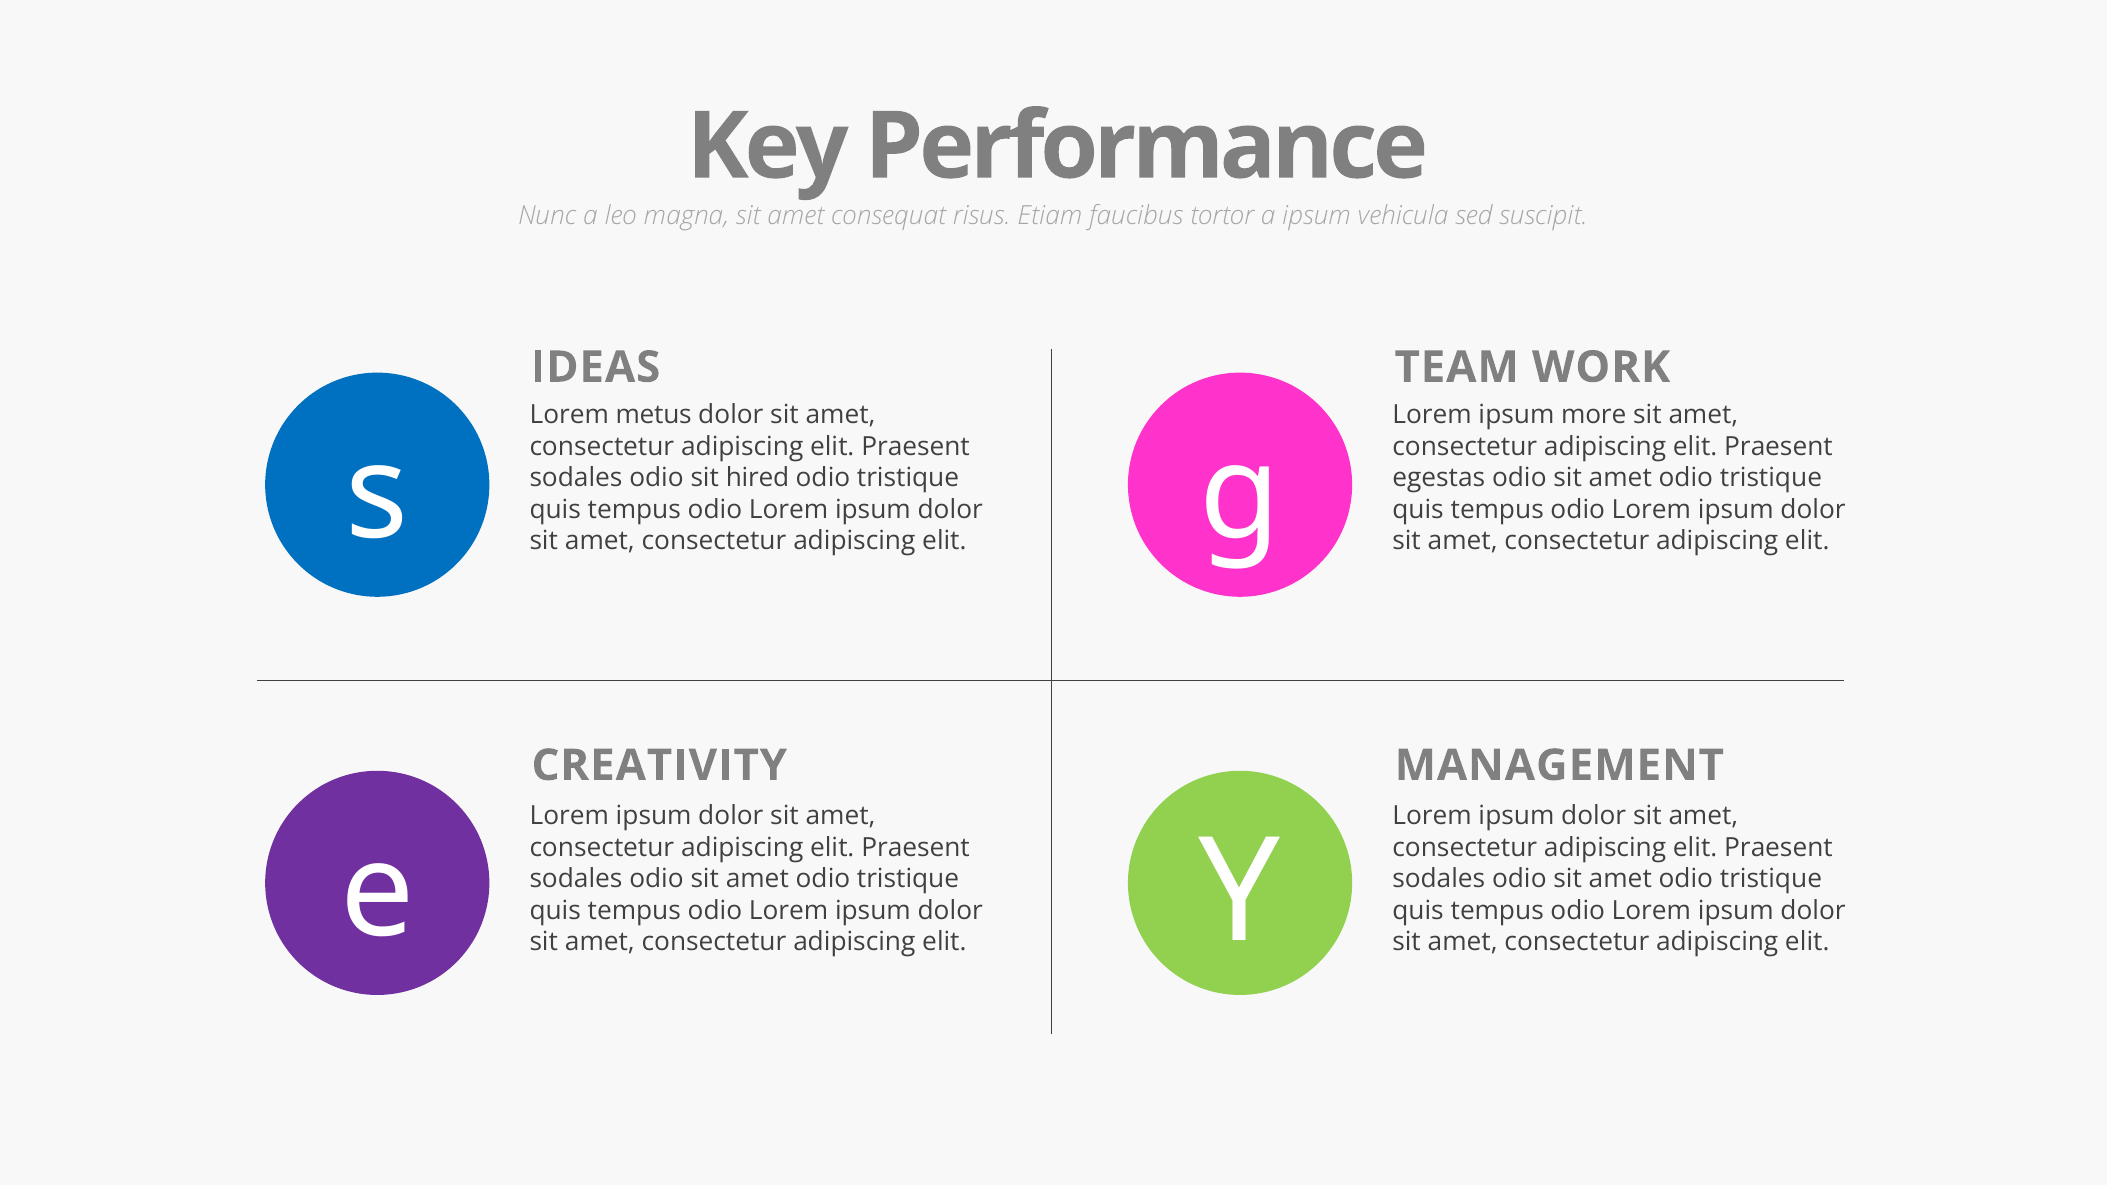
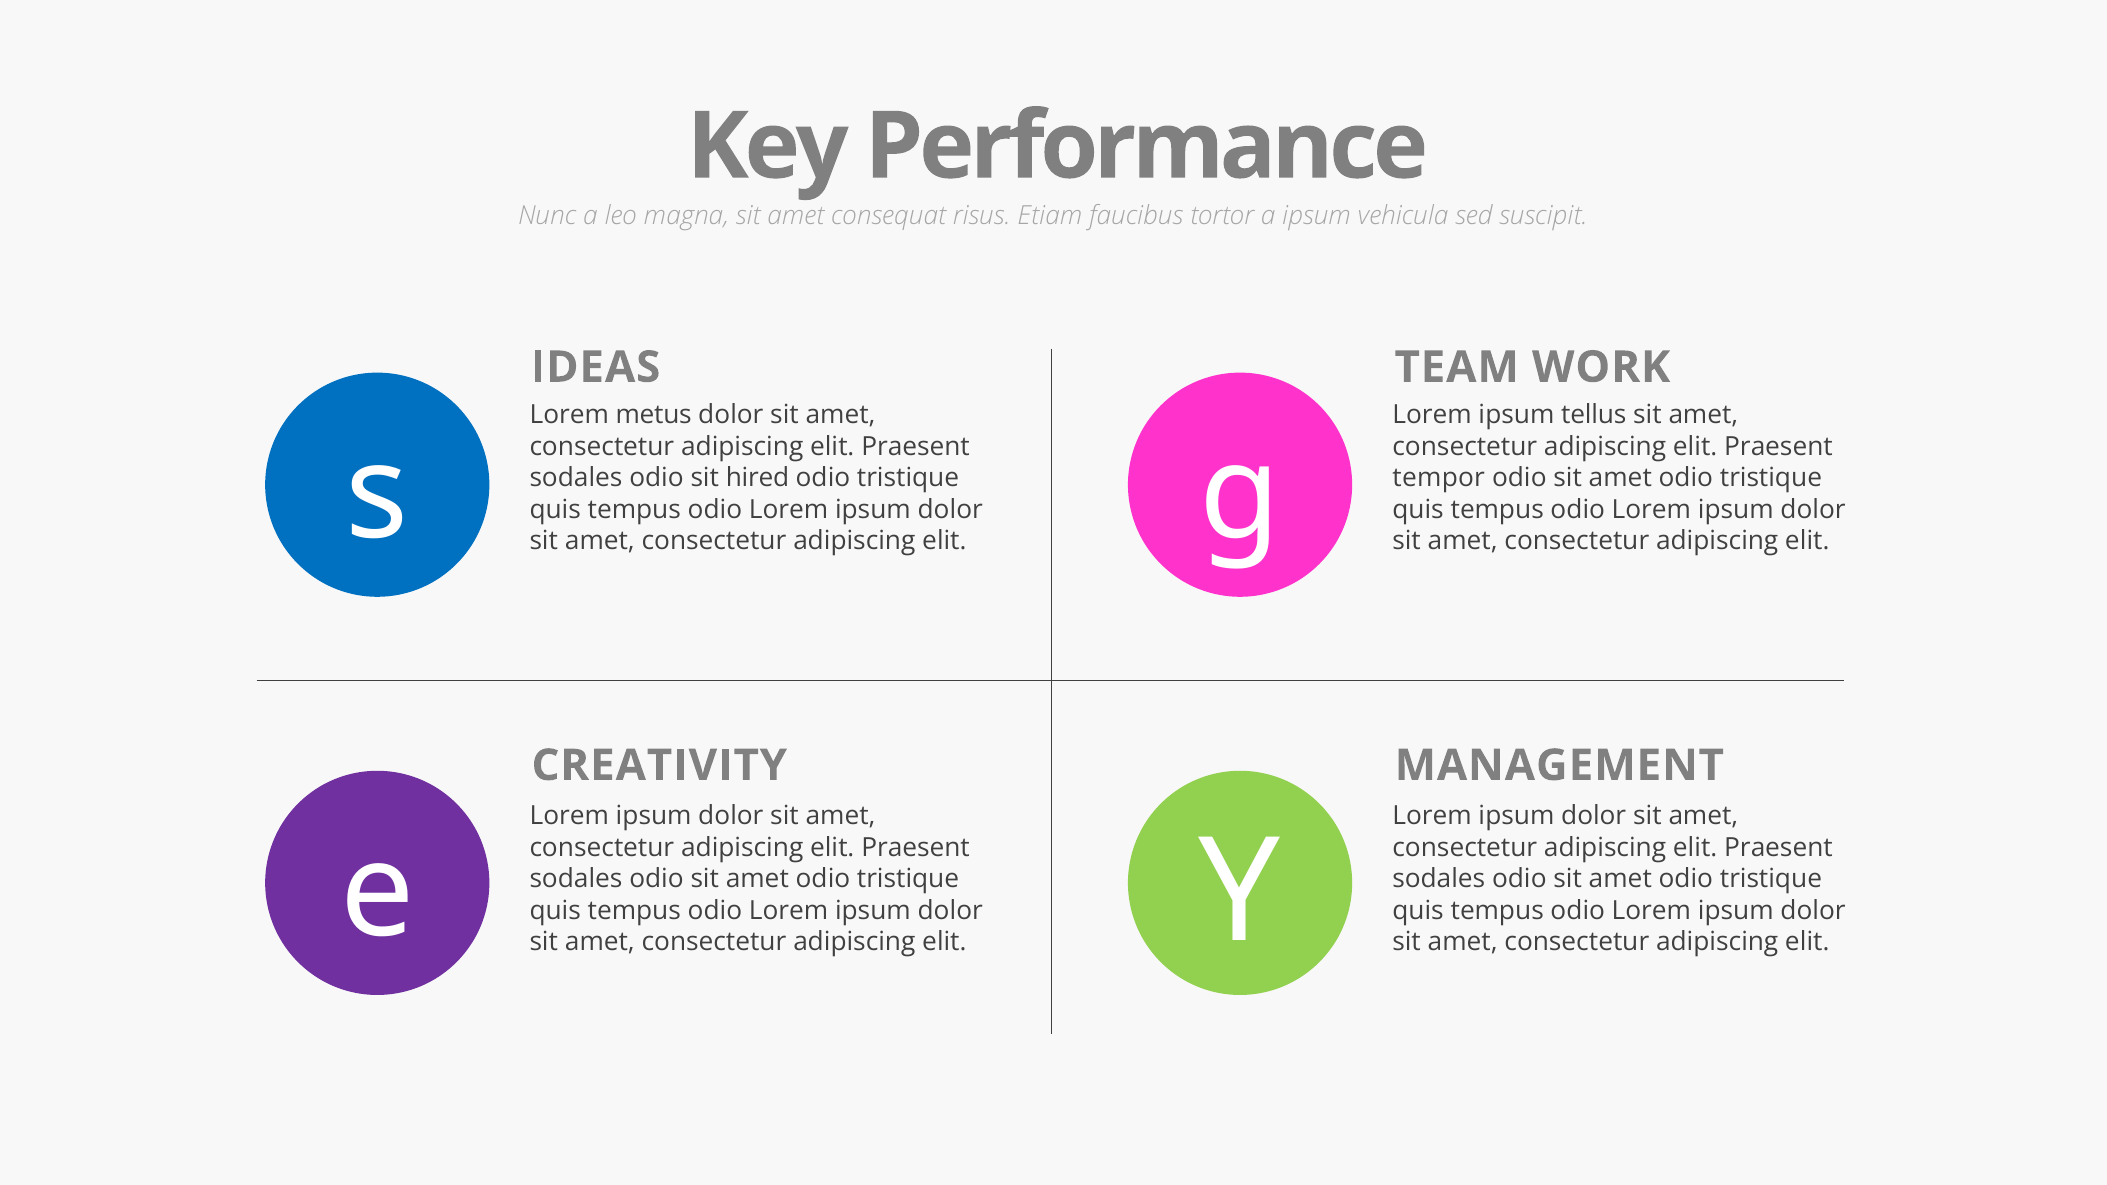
more: more -> tellus
egestas: egestas -> tempor
